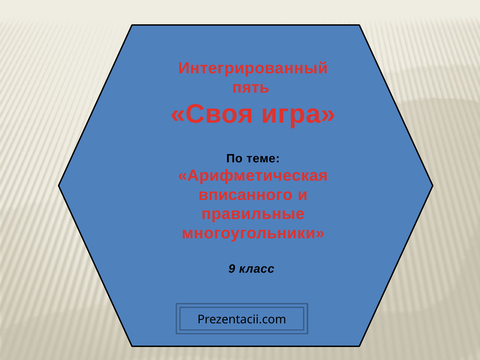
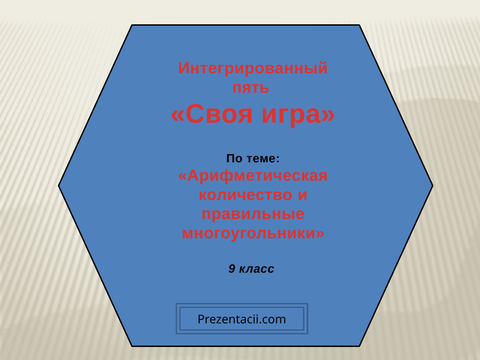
вписанного: вписанного -> количество
